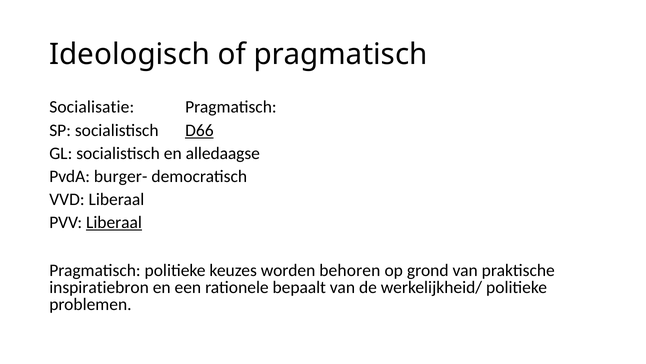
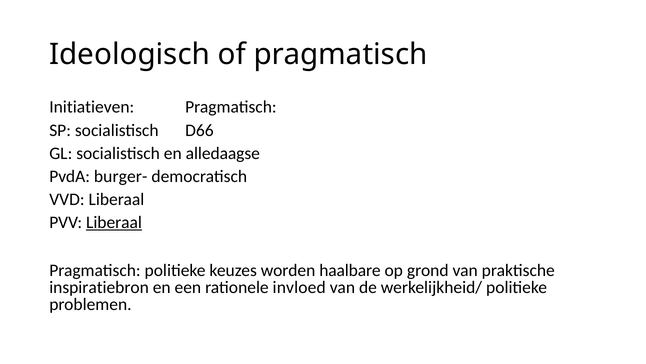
Socialisatie: Socialisatie -> Initiatieven
D66 underline: present -> none
behoren: behoren -> haalbare
bepaalt: bepaalt -> invloed
